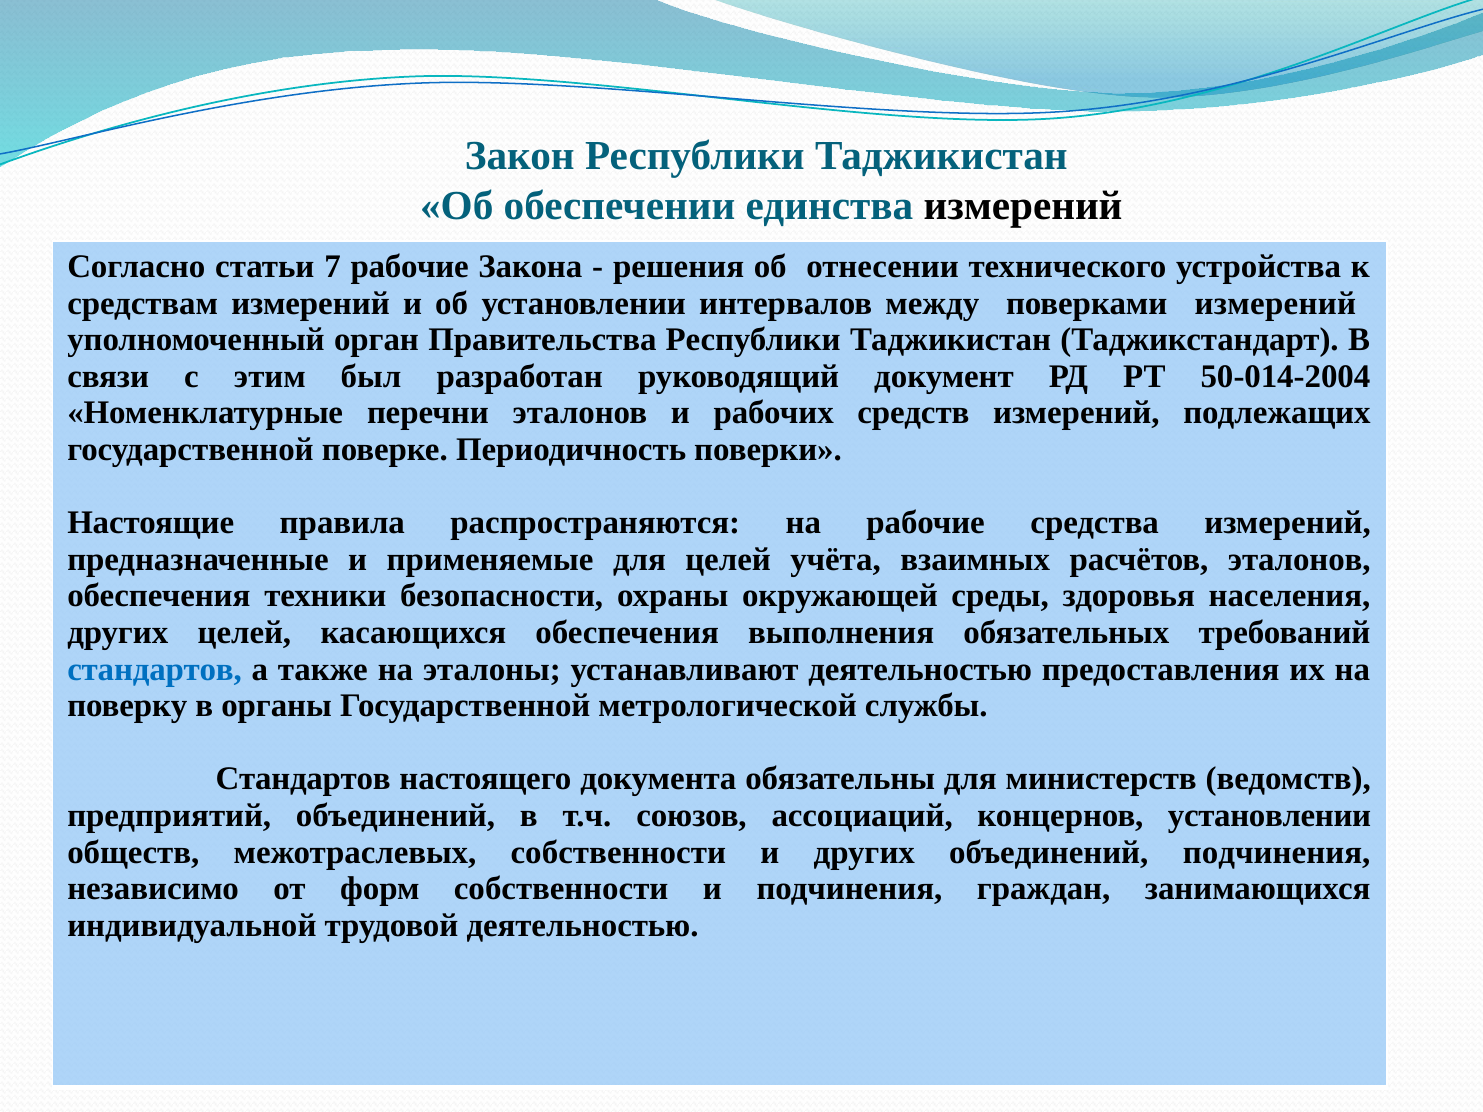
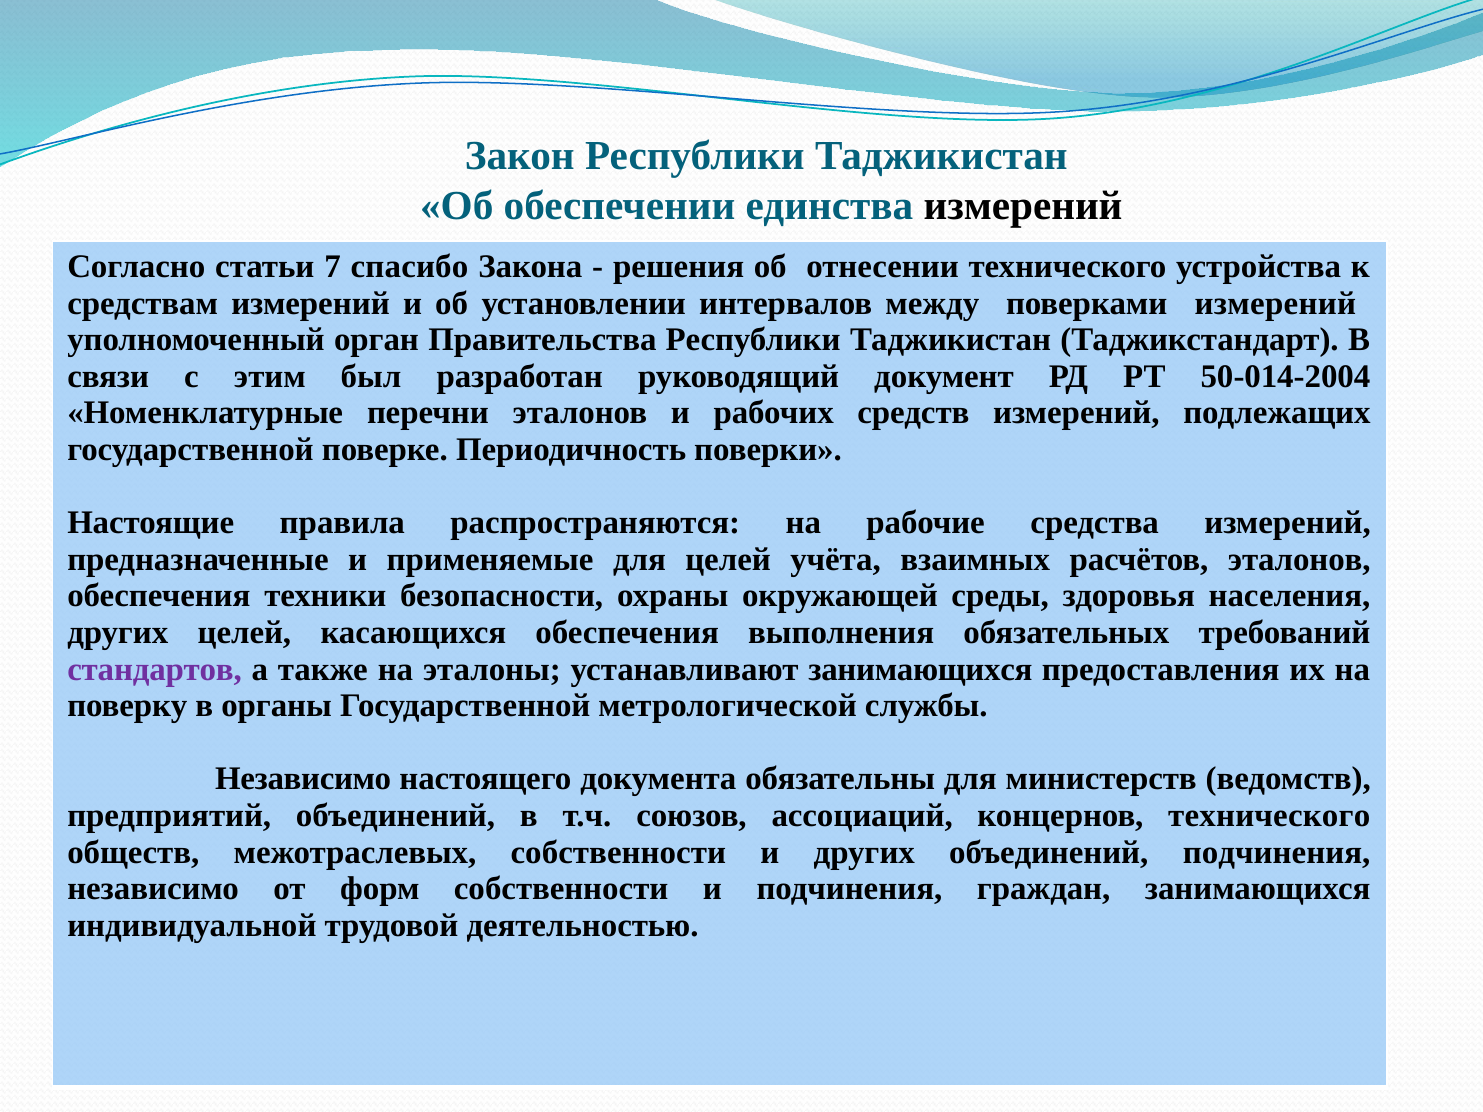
7 рабочие: рабочие -> спасибо
стандартов at (155, 669) colour: blue -> purple
устанавливают деятельностью: деятельностью -> занимающихся
Стандартов at (303, 779): Стандартов -> Независимо
концернов установлении: установлении -> технического
